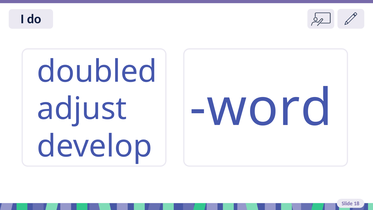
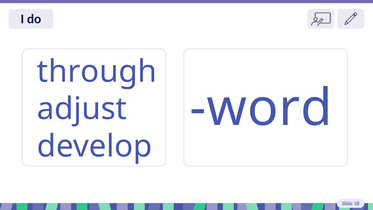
doubled: doubled -> through
